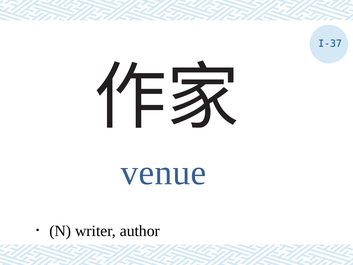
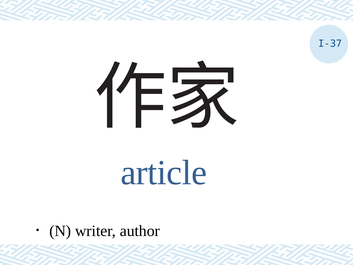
venue: venue -> article
